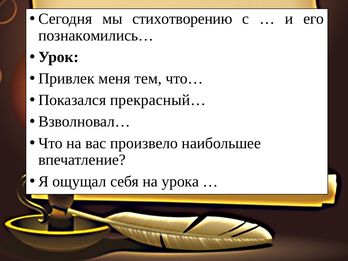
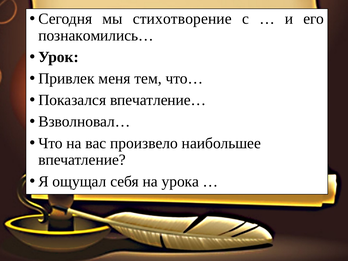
стихотворению: стихотворению -> стихотворение
прекрасный…: прекрасный… -> впечатление…
